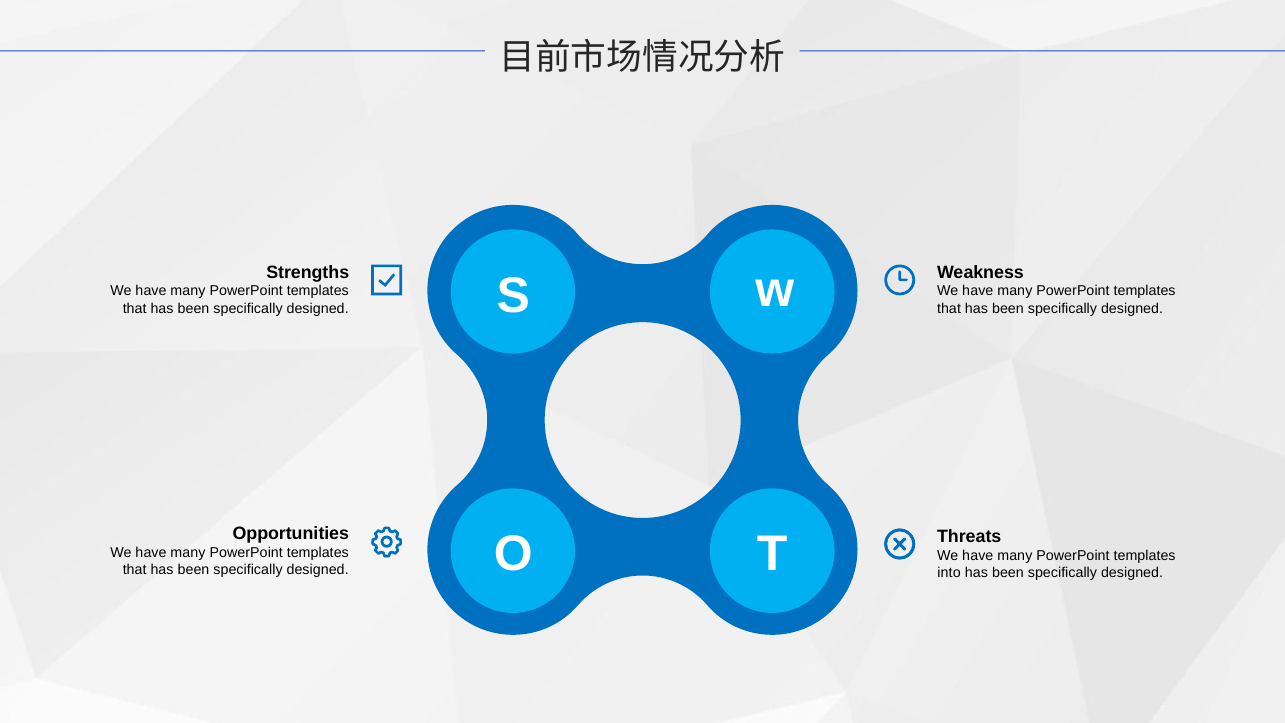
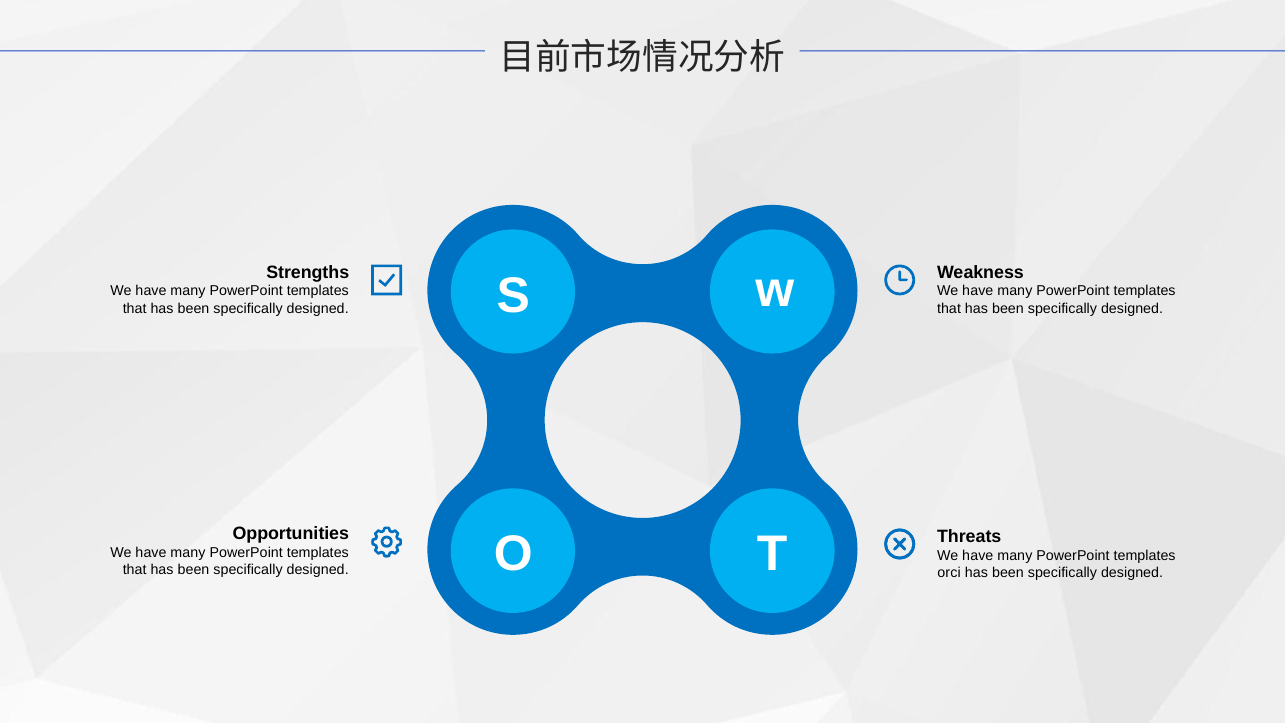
into: into -> orci
